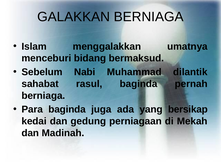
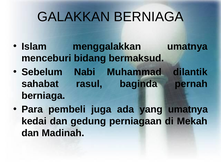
Para baginda: baginda -> pembeli
yang bersikap: bersikap -> umatnya
